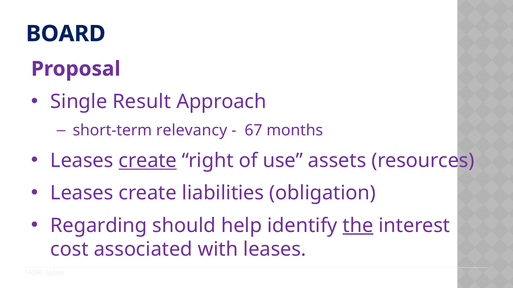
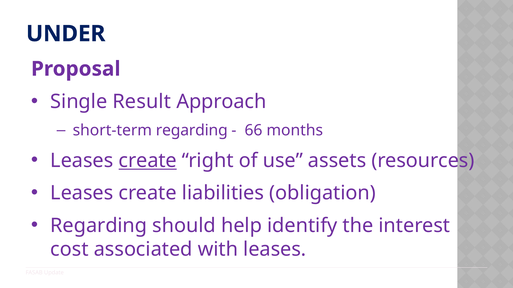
BOARD: BOARD -> UNDER
short-term relevancy: relevancy -> regarding
67: 67 -> 66
the underline: present -> none
